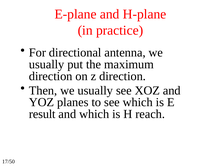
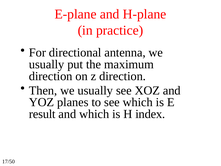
reach: reach -> index
